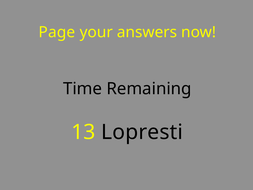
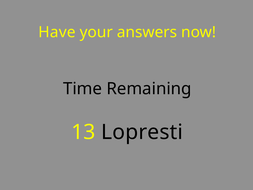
Page: Page -> Have
